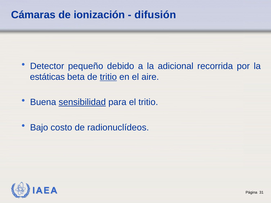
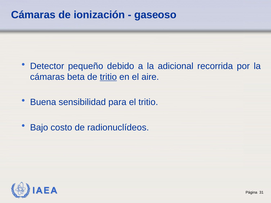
difusión: difusión -> gaseoso
estáticas at (47, 77): estáticas -> cámaras
sensibilidad underline: present -> none
